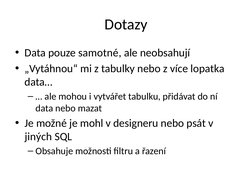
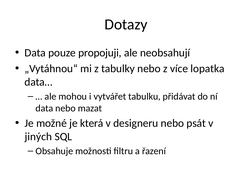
samotné: samotné -> propojuji
mohl: mohl -> která
